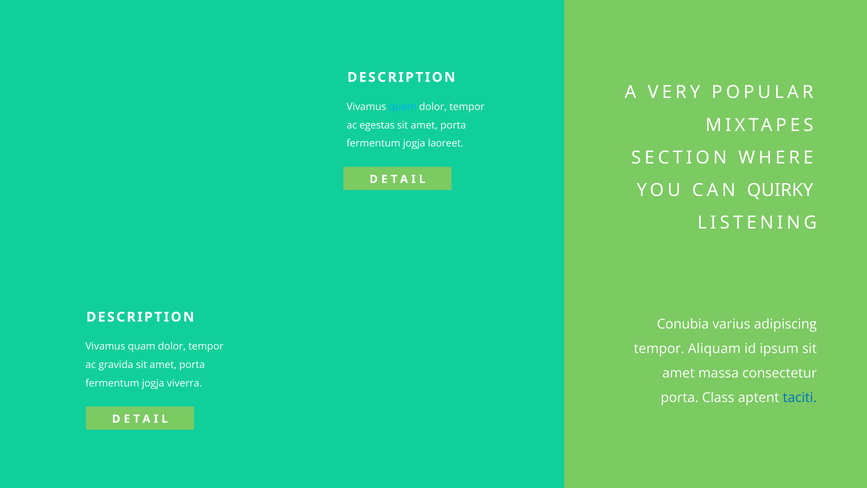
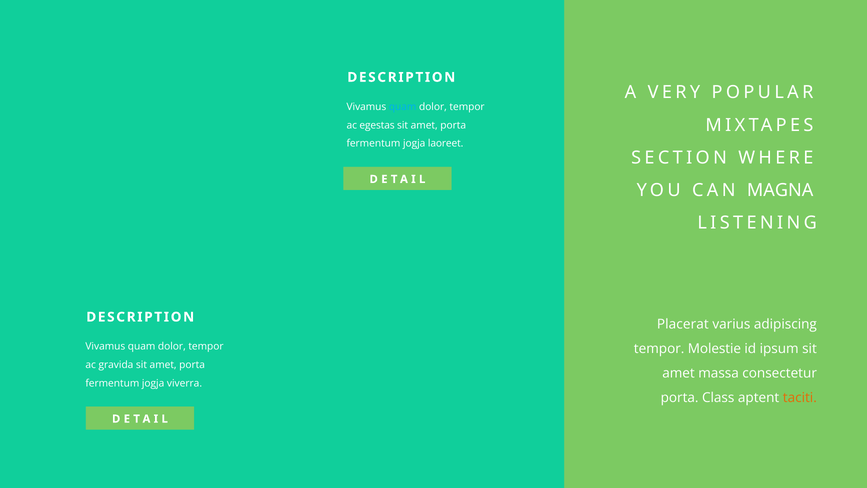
QUIRKY: QUIRKY -> MAGNA
Conubia: Conubia -> Placerat
Aliquam: Aliquam -> Molestie
taciti colour: blue -> orange
